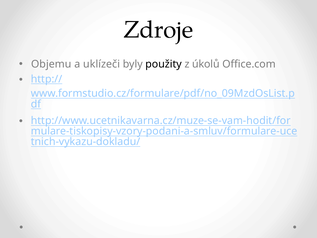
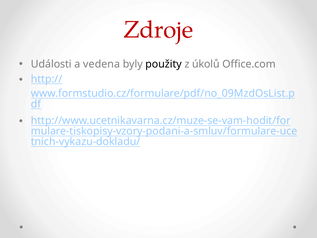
Zdroje colour: black -> red
Objemu: Objemu -> Události
uklízeči: uklízeči -> vedena
